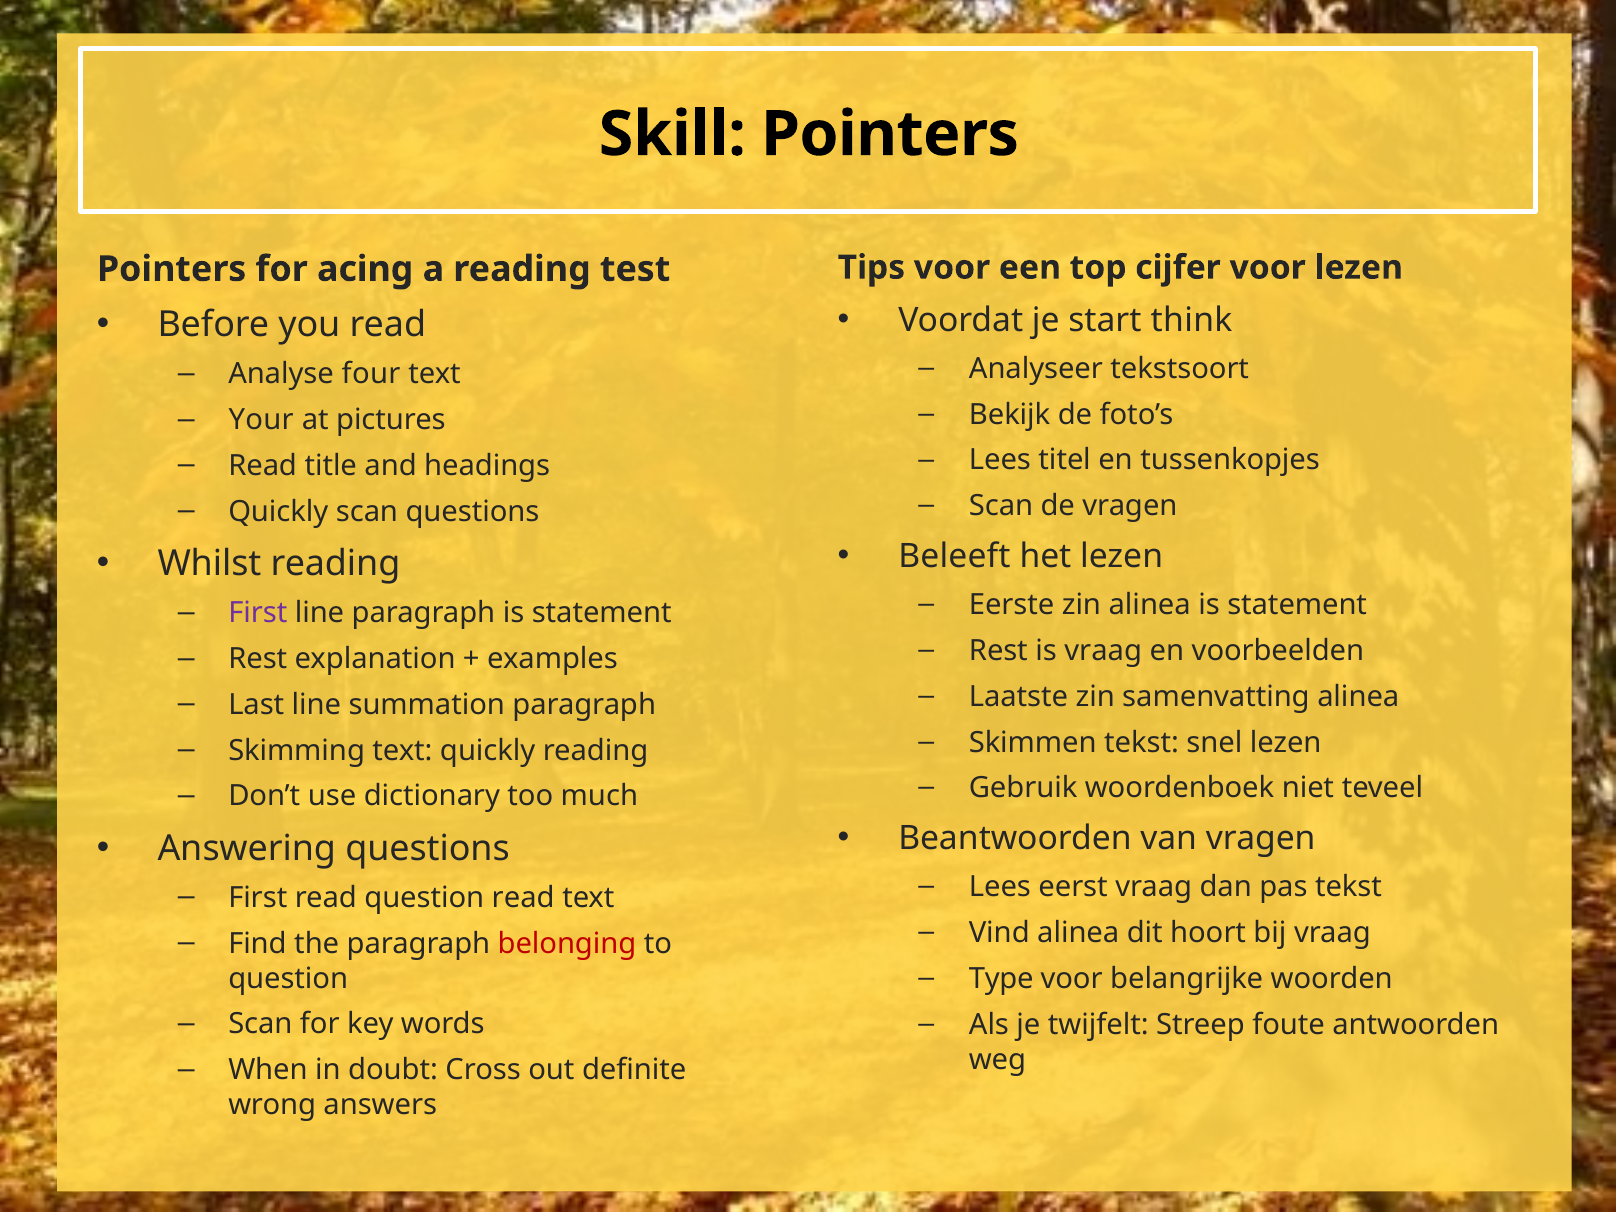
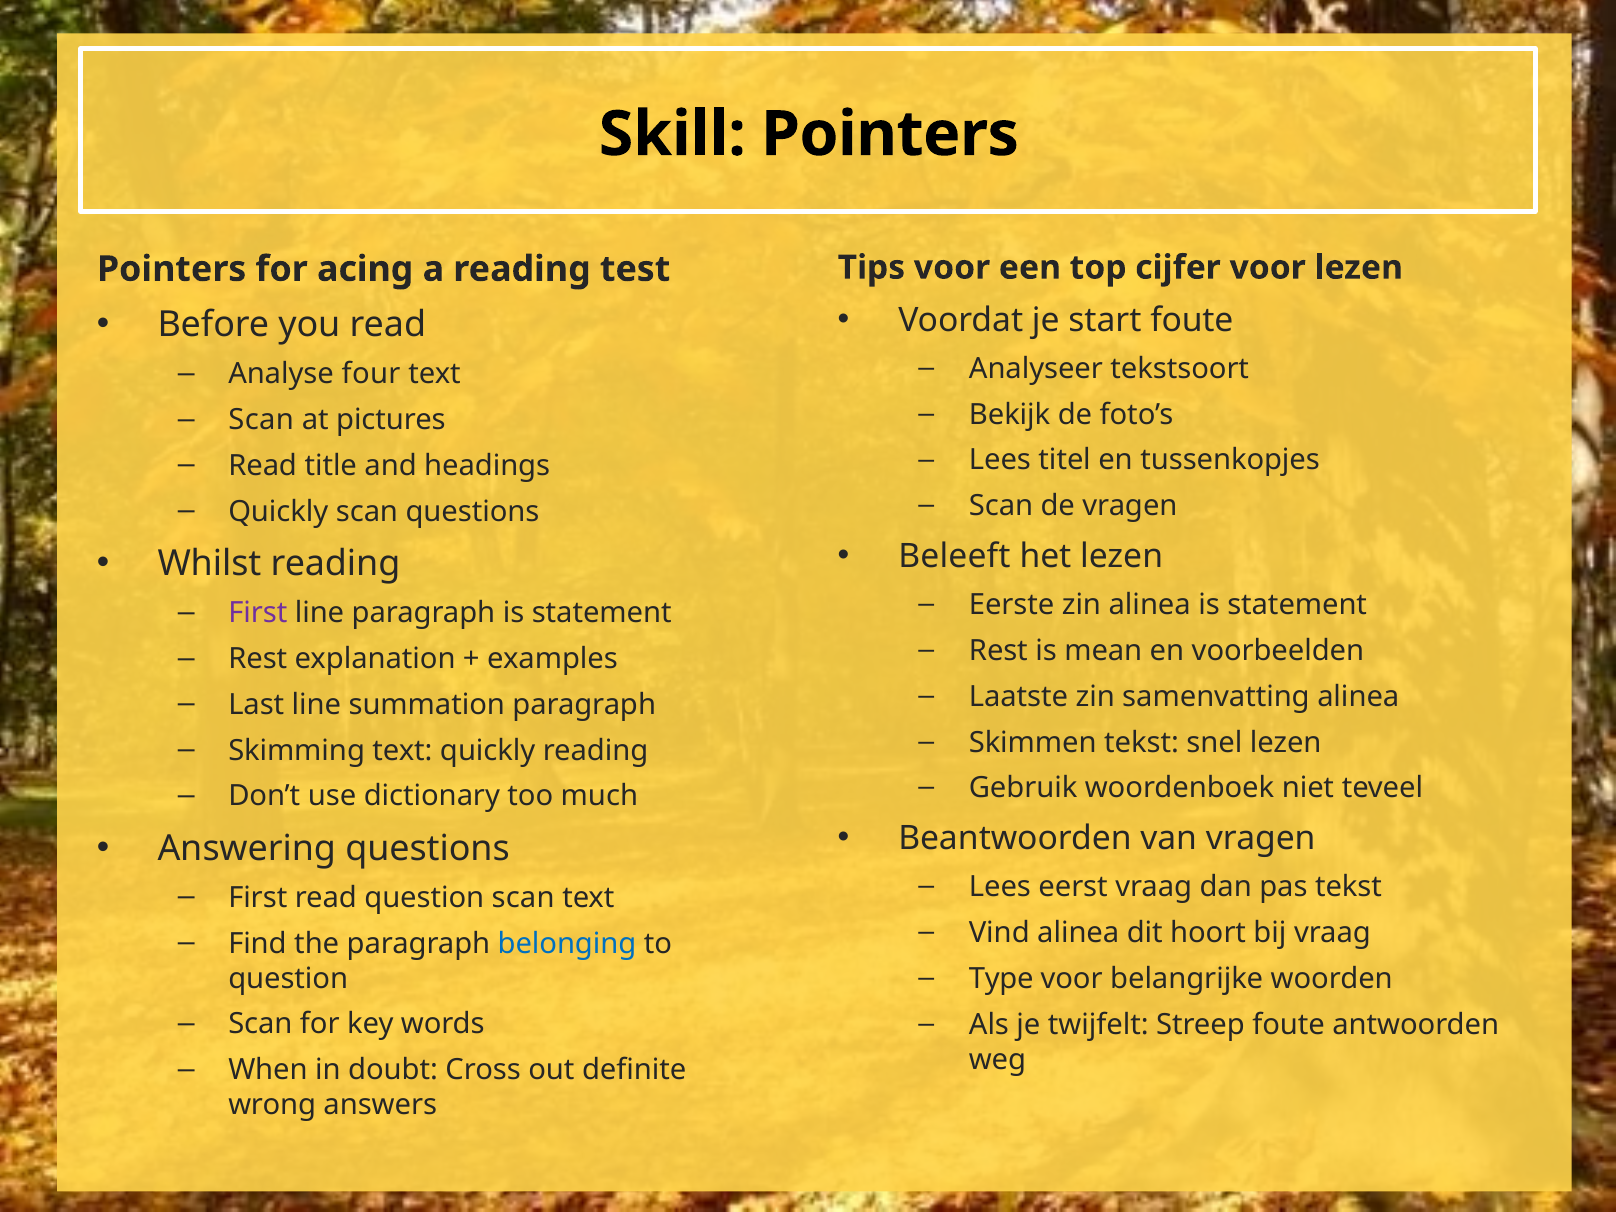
start think: think -> foute
Your at (261, 420): Your -> Scan
is vraag: vraag -> mean
question read: read -> scan
belonging colour: red -> blue
